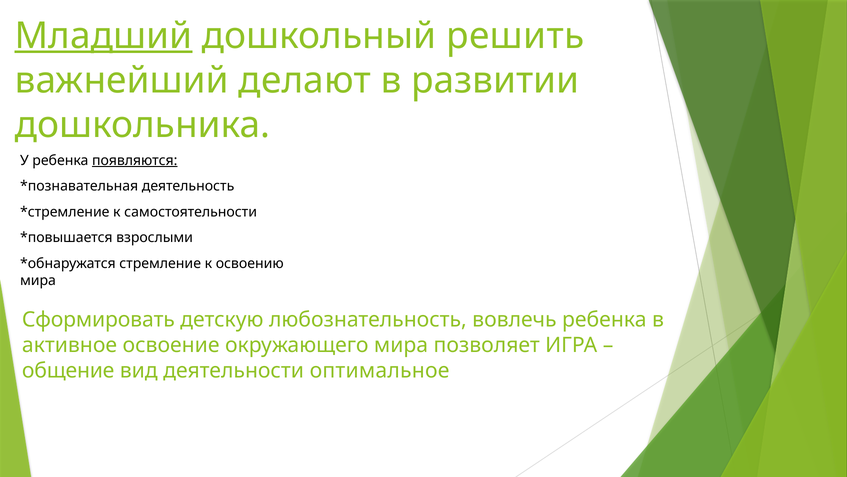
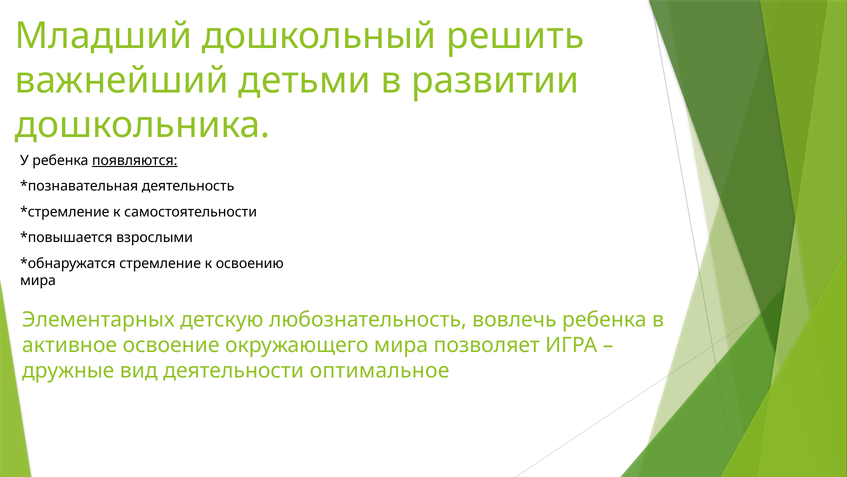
Младший underline: present -> none
делают: делают -> детьми
Сформировать: Сформировать -> Элементарных
общение: общение -> дружные
